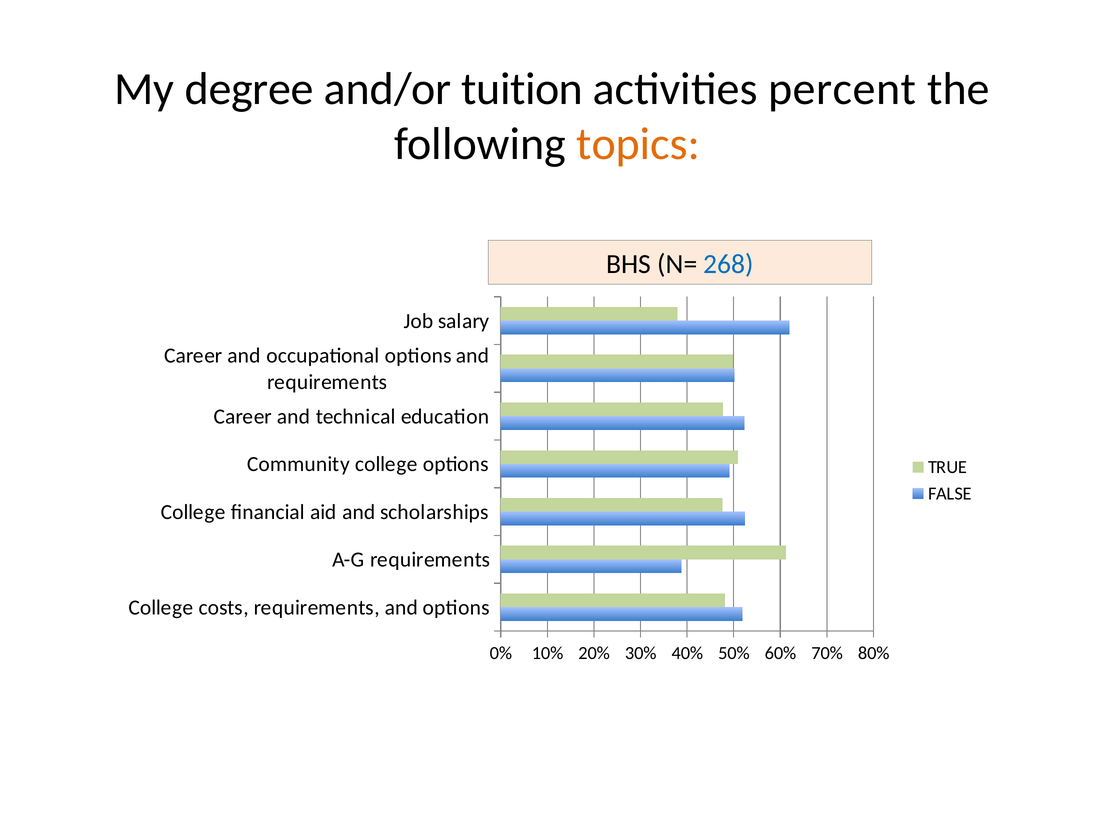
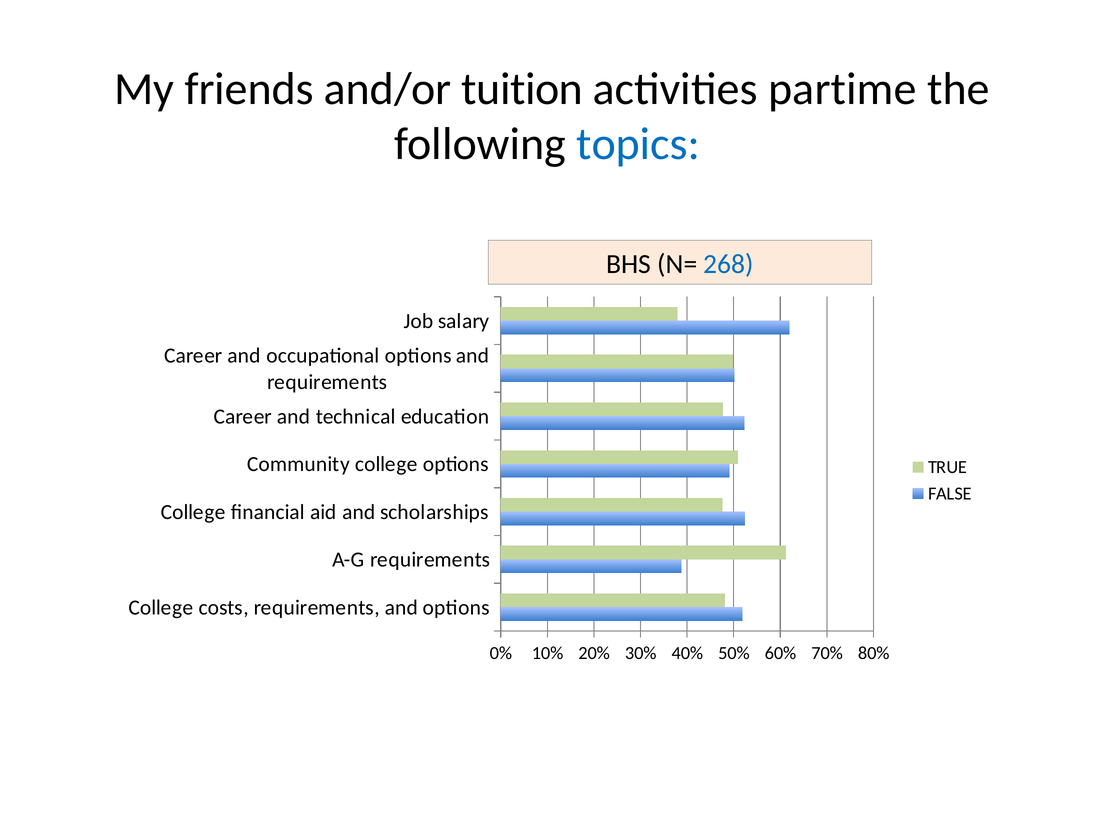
degree: degree -> friends
percent: percent -> partime
topics colour: orange -> blue
